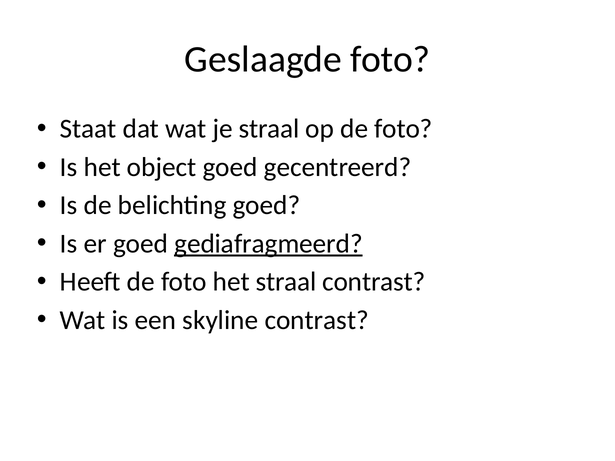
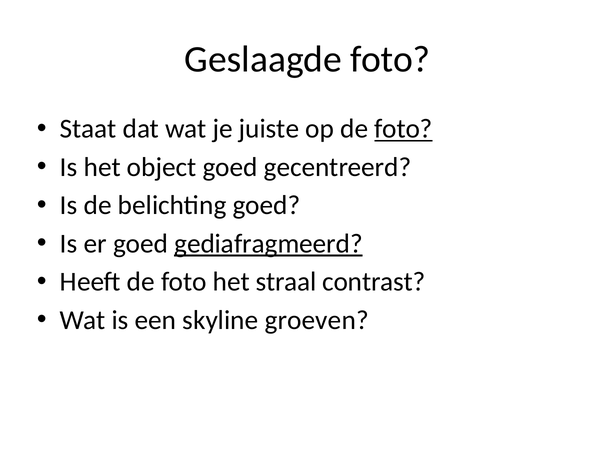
je straal: straal -> juiste
foto at (403, 129) underline: none -> present
skyline contrast: contrast -> groeven
